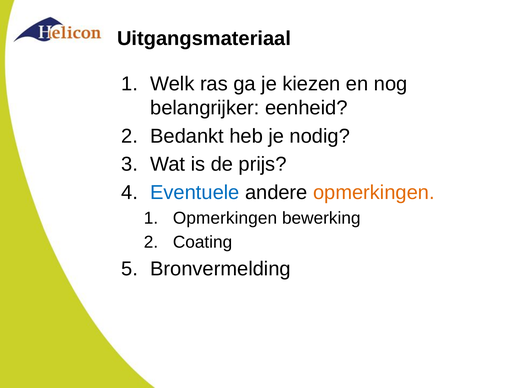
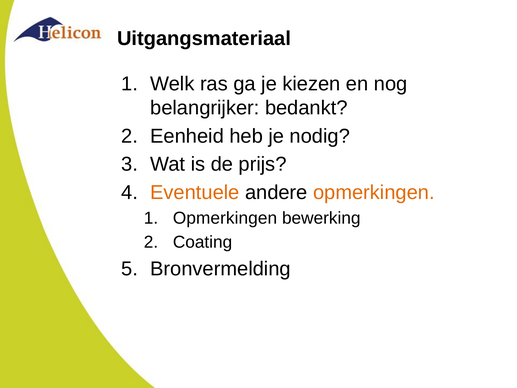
eenheid: eenheid -> bedankt
Bedankt: Bedankt -> Eenheid
Eventuele colour: blue -> orange
